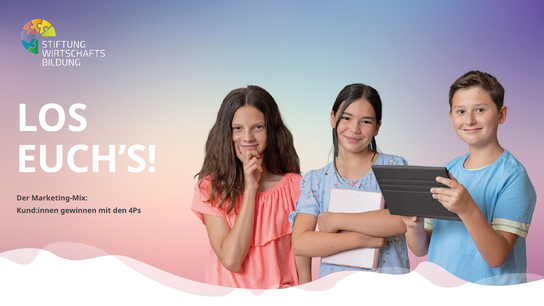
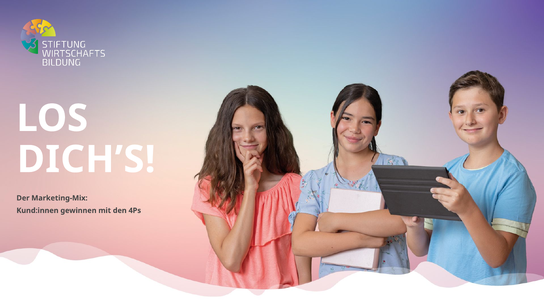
EUCH’S: EUCH’S -> DICH’S
